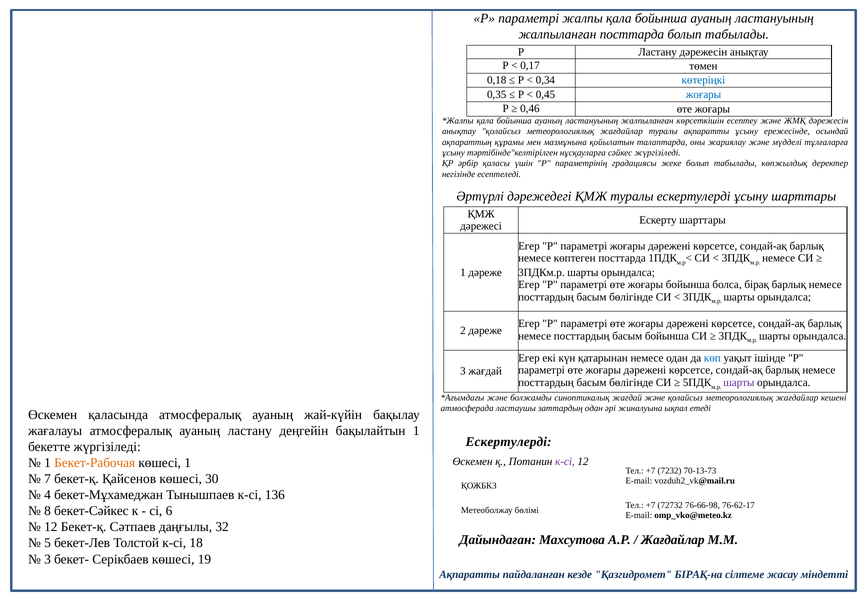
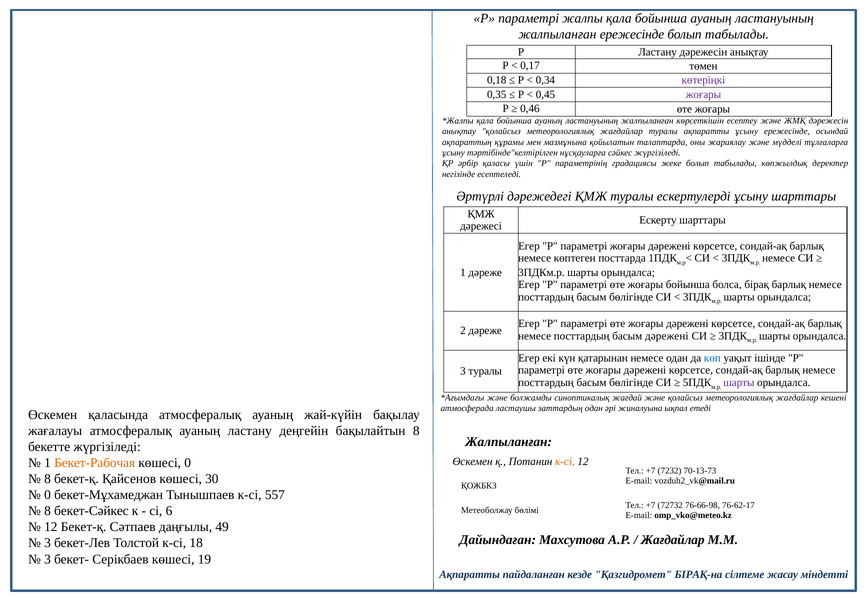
жалпыланған посттарда: посттарда -> ережесінде
көтеріңкі colour: blue -> purple
жоғары at (704, 94) colour: blue -> purple
басым бойынша: бойынша -> дәрежені
3 жағдай: жағдай -> туралы
бақылайтын 1: 1 -> 8
Ескертулерді at (509, 441): Ескертулерді -> Жалпыланған
к-сі at (565, 461) colour: purple -> orange
көшесі 1: 1 -> 0
7 at (48, 478): 7 -> 8
4 at (48, 494): 4 -> 0
136: 136 -> 557
32: 32 -> 49
5 at (48, 542): 5 -> 3
